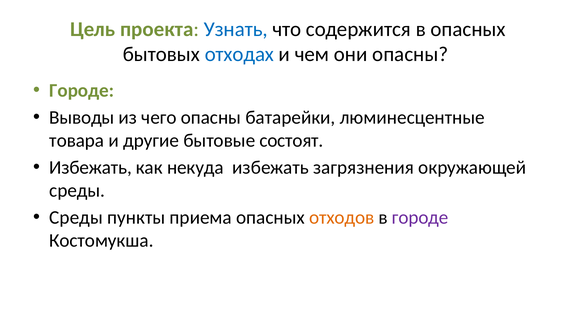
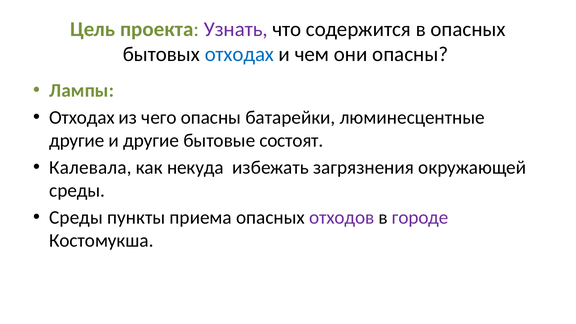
Узнать colour: blue -> purple
Городе at (82, 91): Городе -> Лампы
Выводы at (82, 118): Выводы -> Отходах
товара at (77, 141): товара -> другие
Избежать at (91, 168): Избежать -> Калевала
отходов colour: orange -> purple
